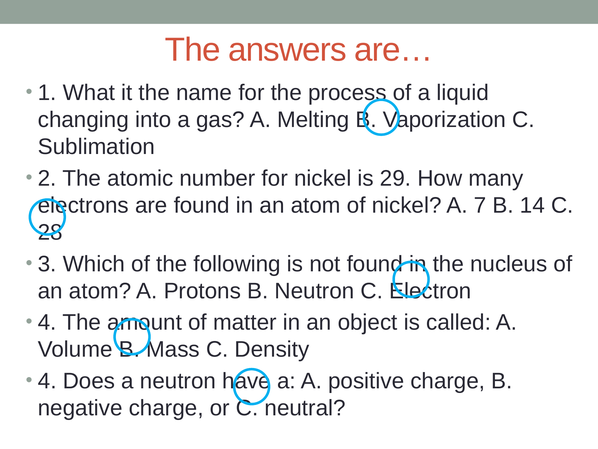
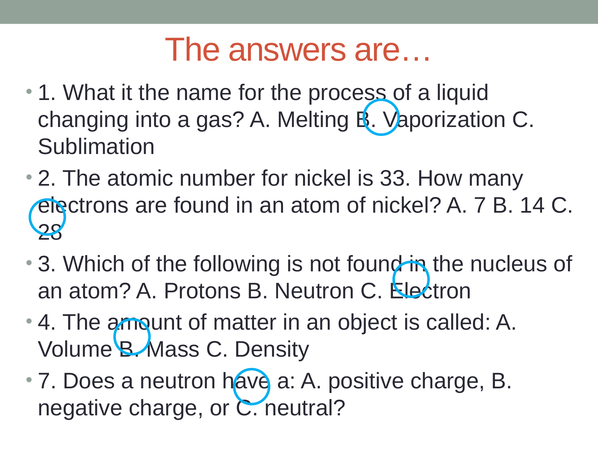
29: 29 -> 33
4 at (47, 381): 4 -> 7
